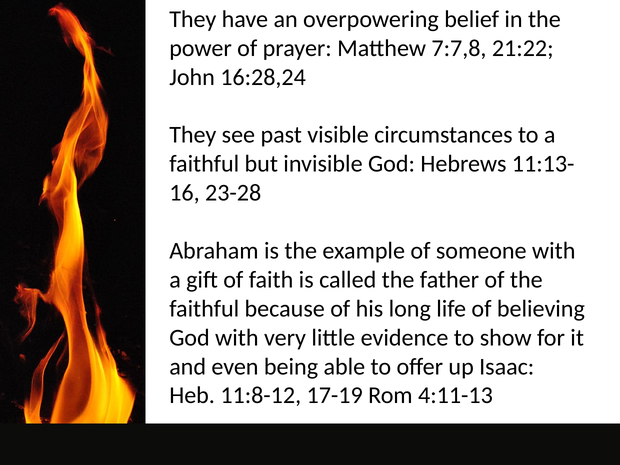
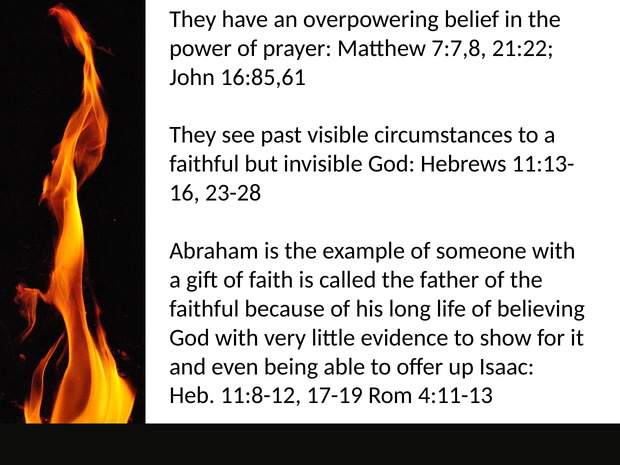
16:28,24: 16:28,24 -> 16:85,61
